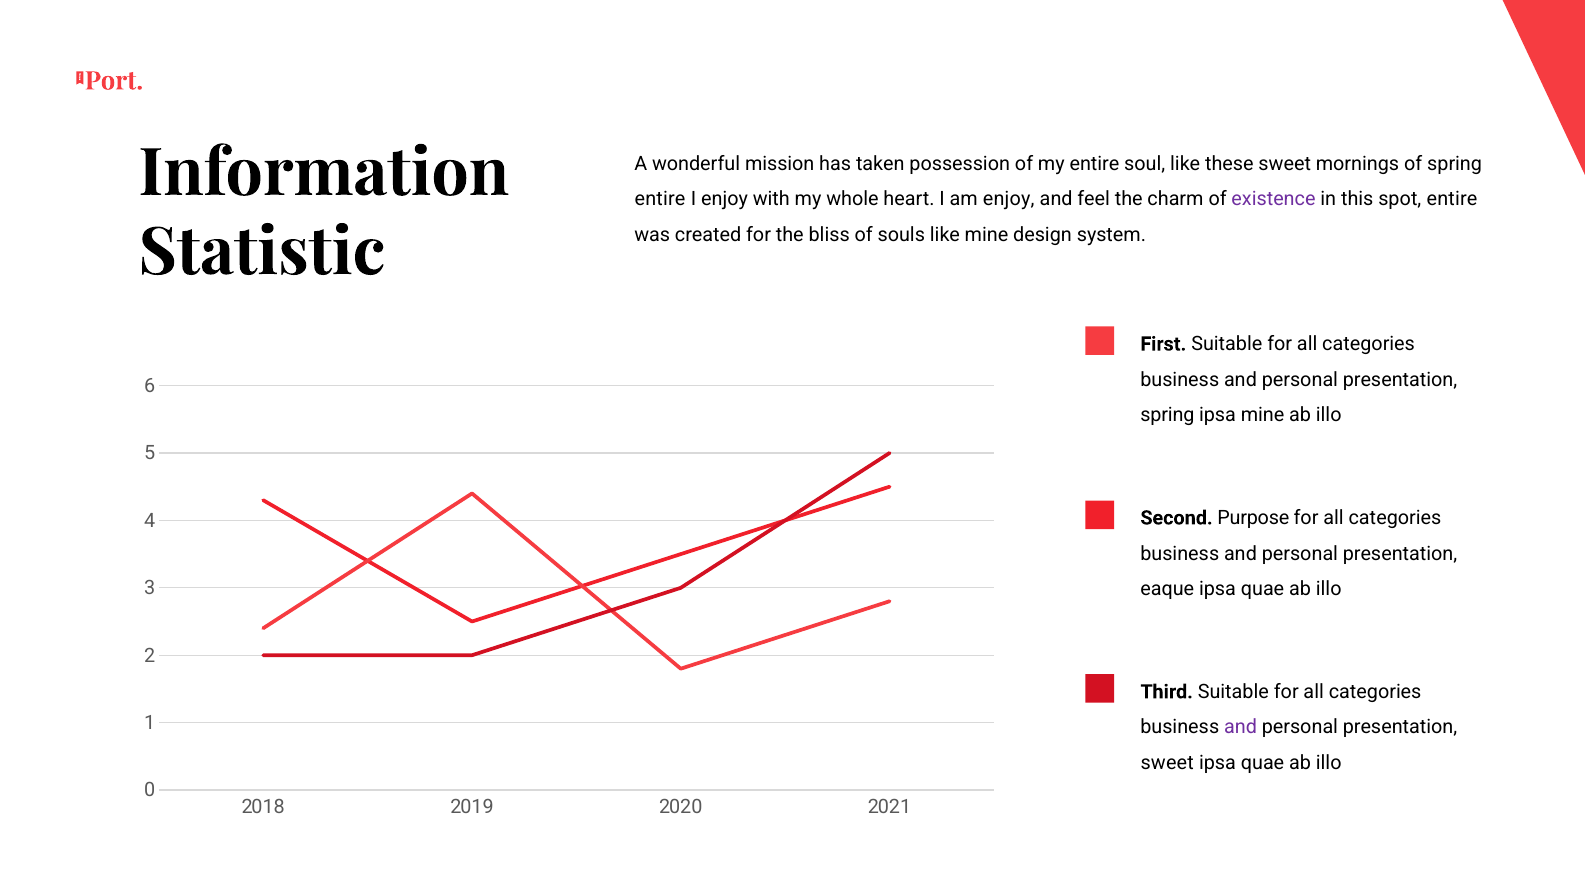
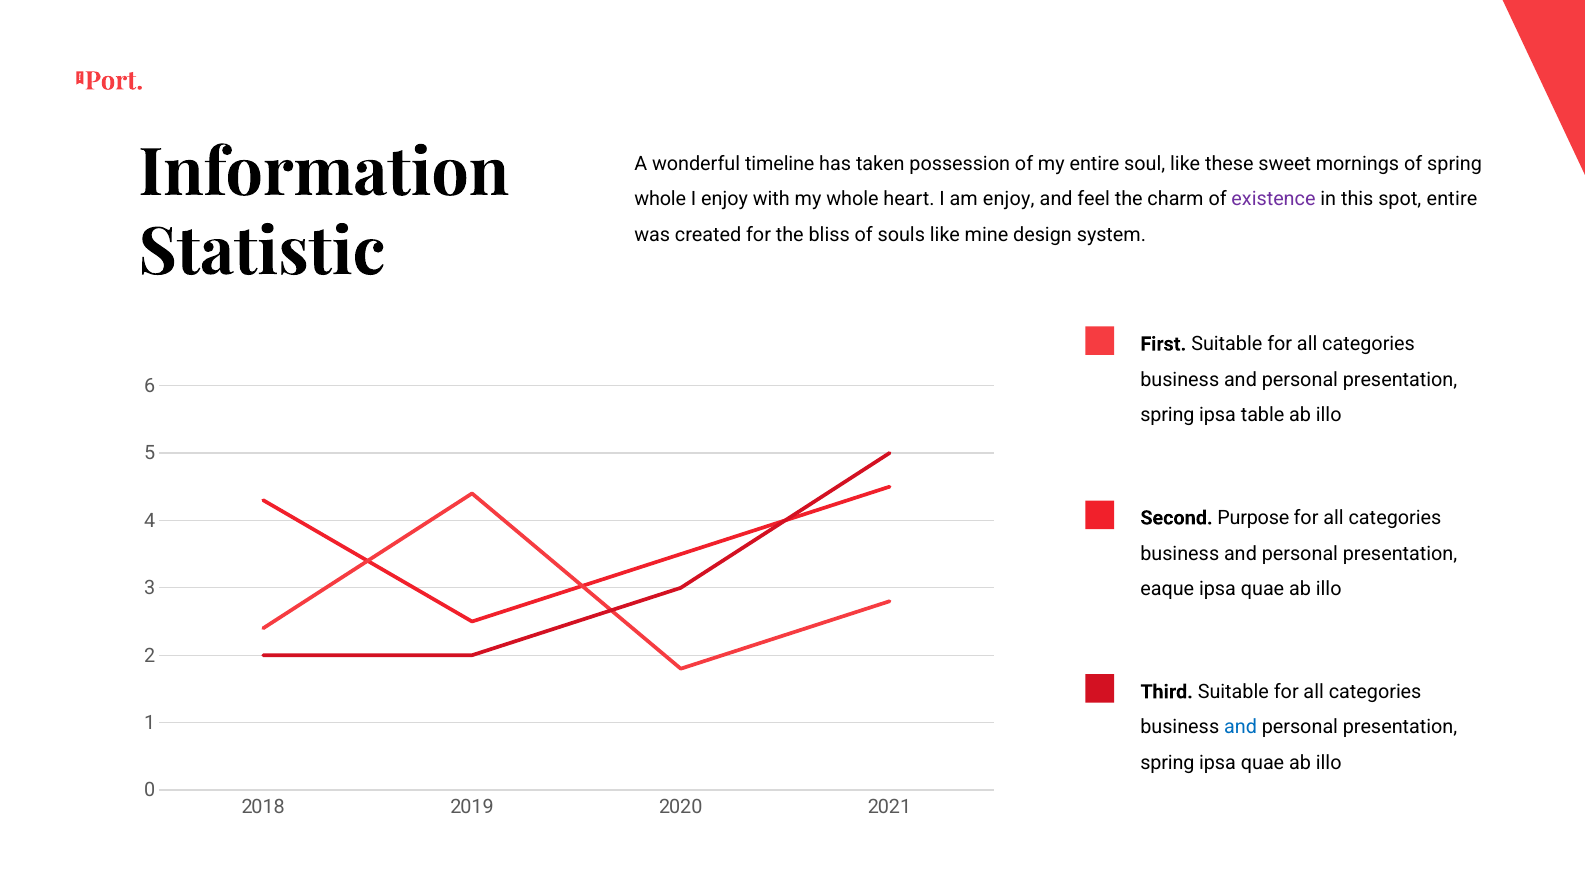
mission: mission -> timeline
entire at (660, 199): entire -> whole
ipsa mine: mine -> table
and at (1240, 728) colour: purple -> blue
sweet at (1167, 764): sweet -> spring
